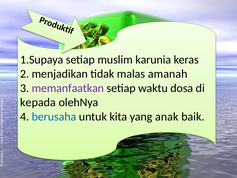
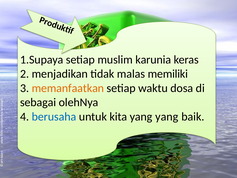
amanah: amanah -> memiliki
memanfaatkan colour: purple -> orange
kepada: kepada -> sebagai
yang anak: anak -> yang
